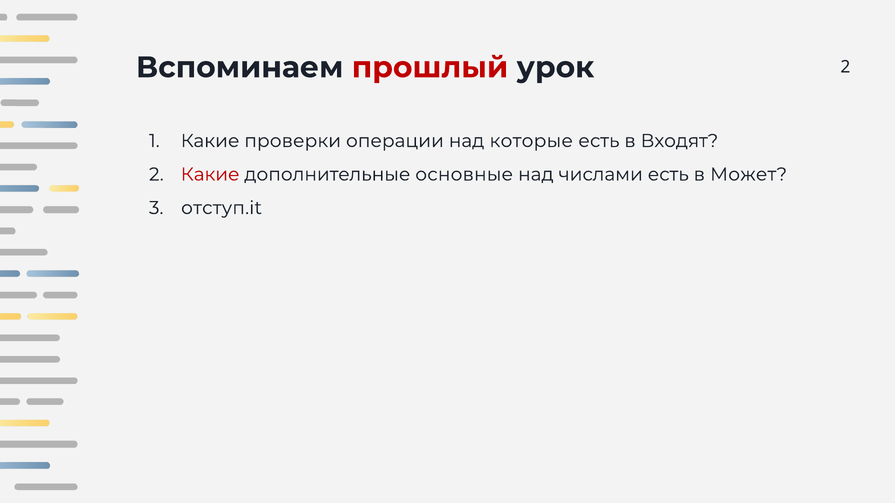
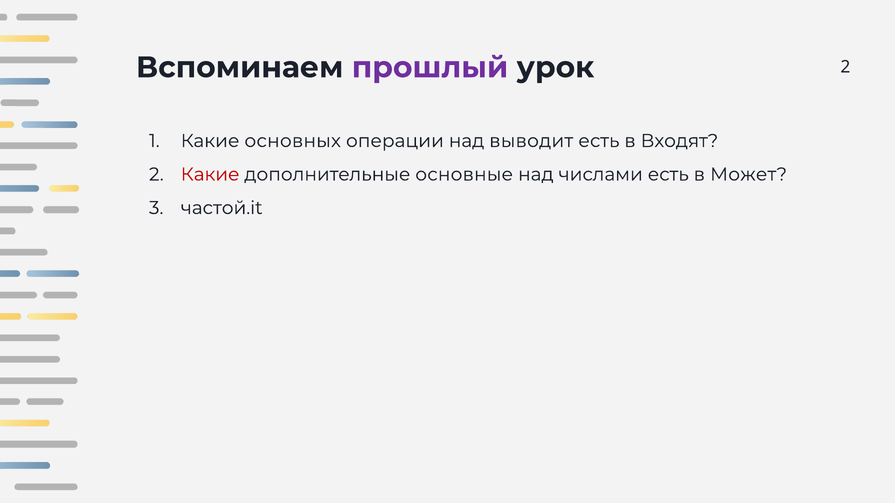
прошлый colour: red -> purple
проверки: проверки -> основных
которые: которые -> выводит
отступ.it: отступ.it -> частой.it
